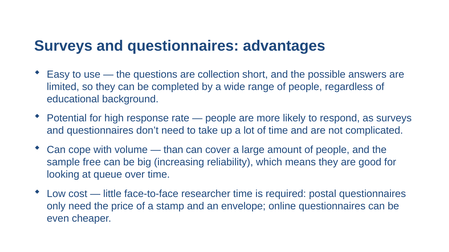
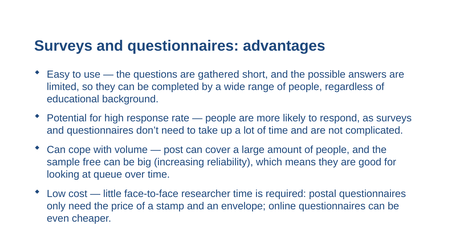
collection: collection -> gathered
than: than -> post
